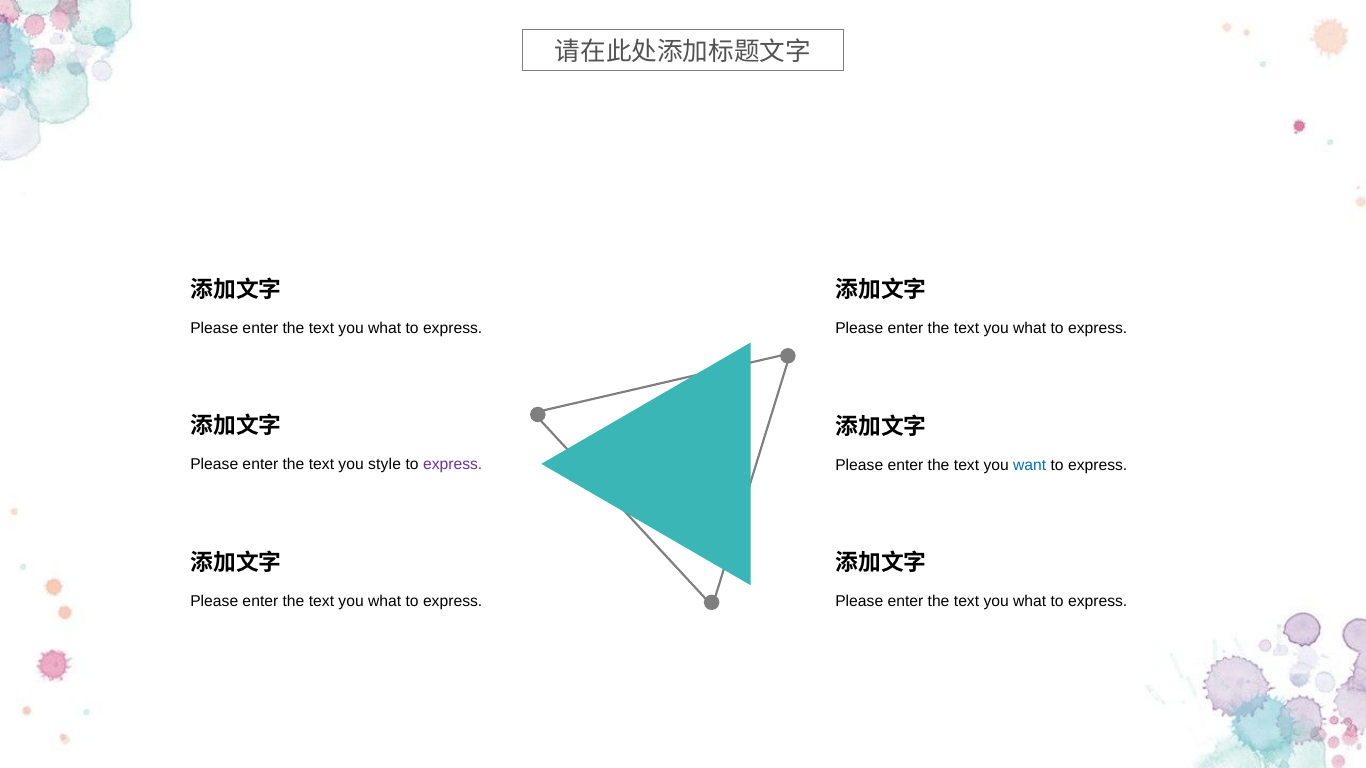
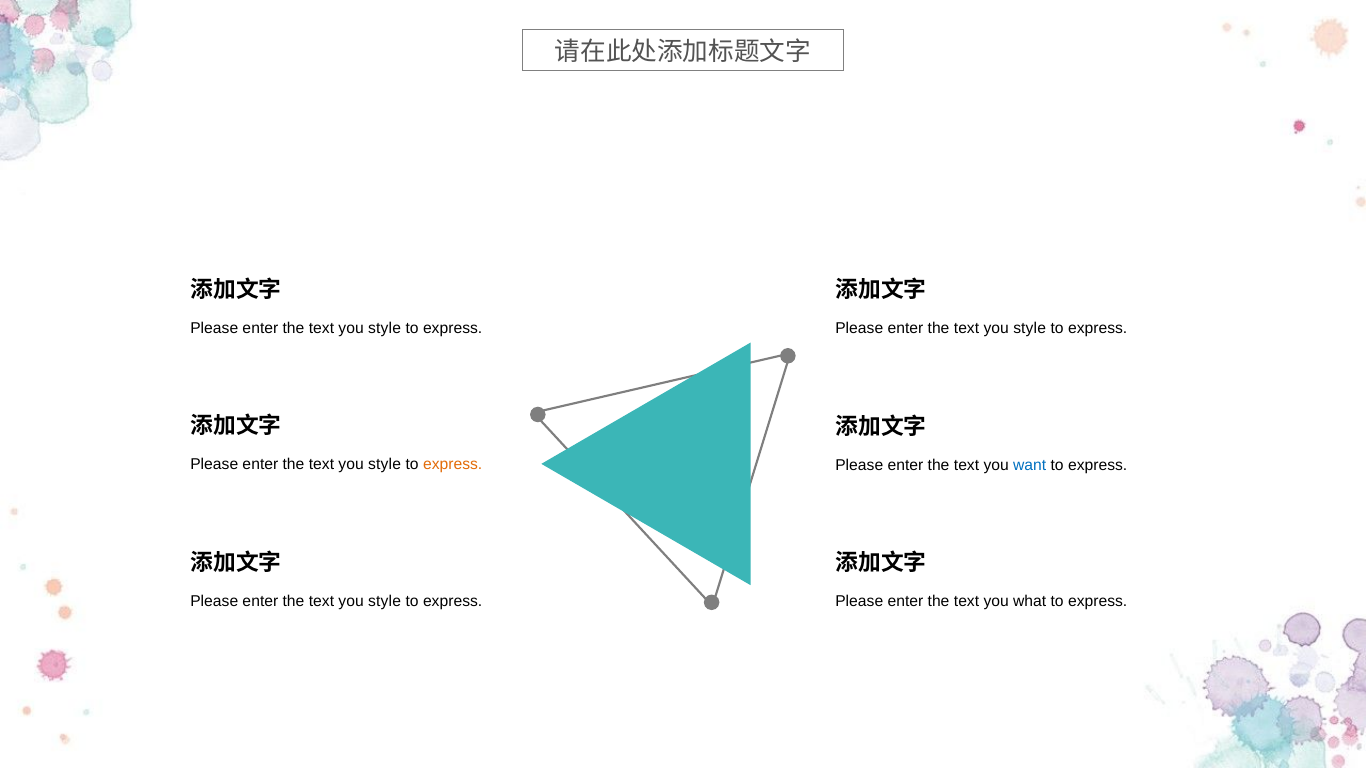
what at (385, 328): what -> style
what at (1030, 329): what -> style
express at (453, 465) colour: purple -> orange
what at (385, 602): what -> style
